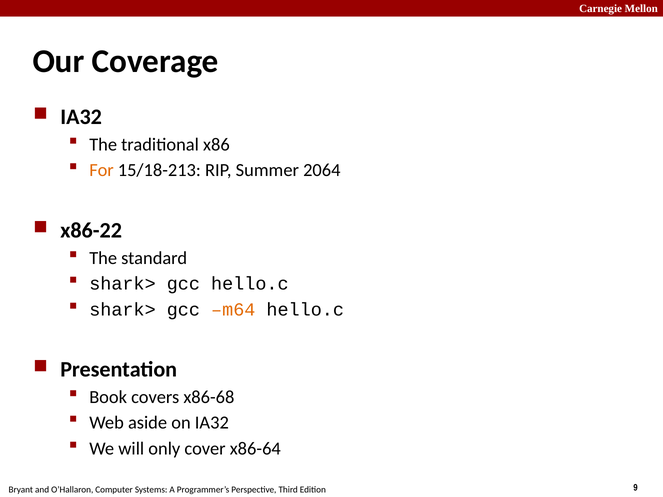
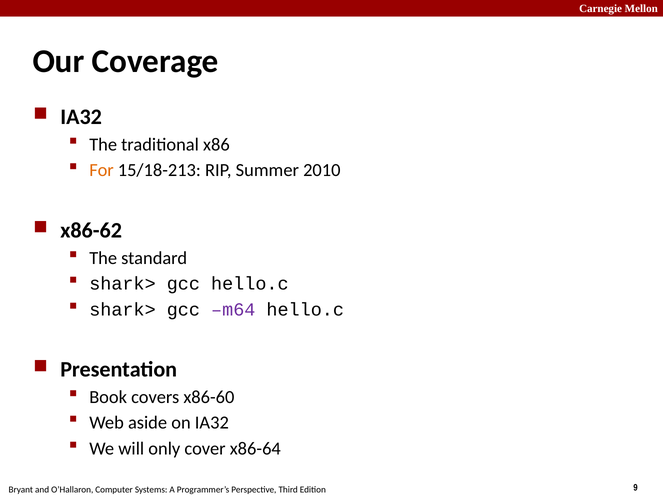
2064: 2064 -> 2010
x86-22: x86-22 -> x86-62
m64 colour: orange -> purple
x86-68: x86-68 -> x86-60
